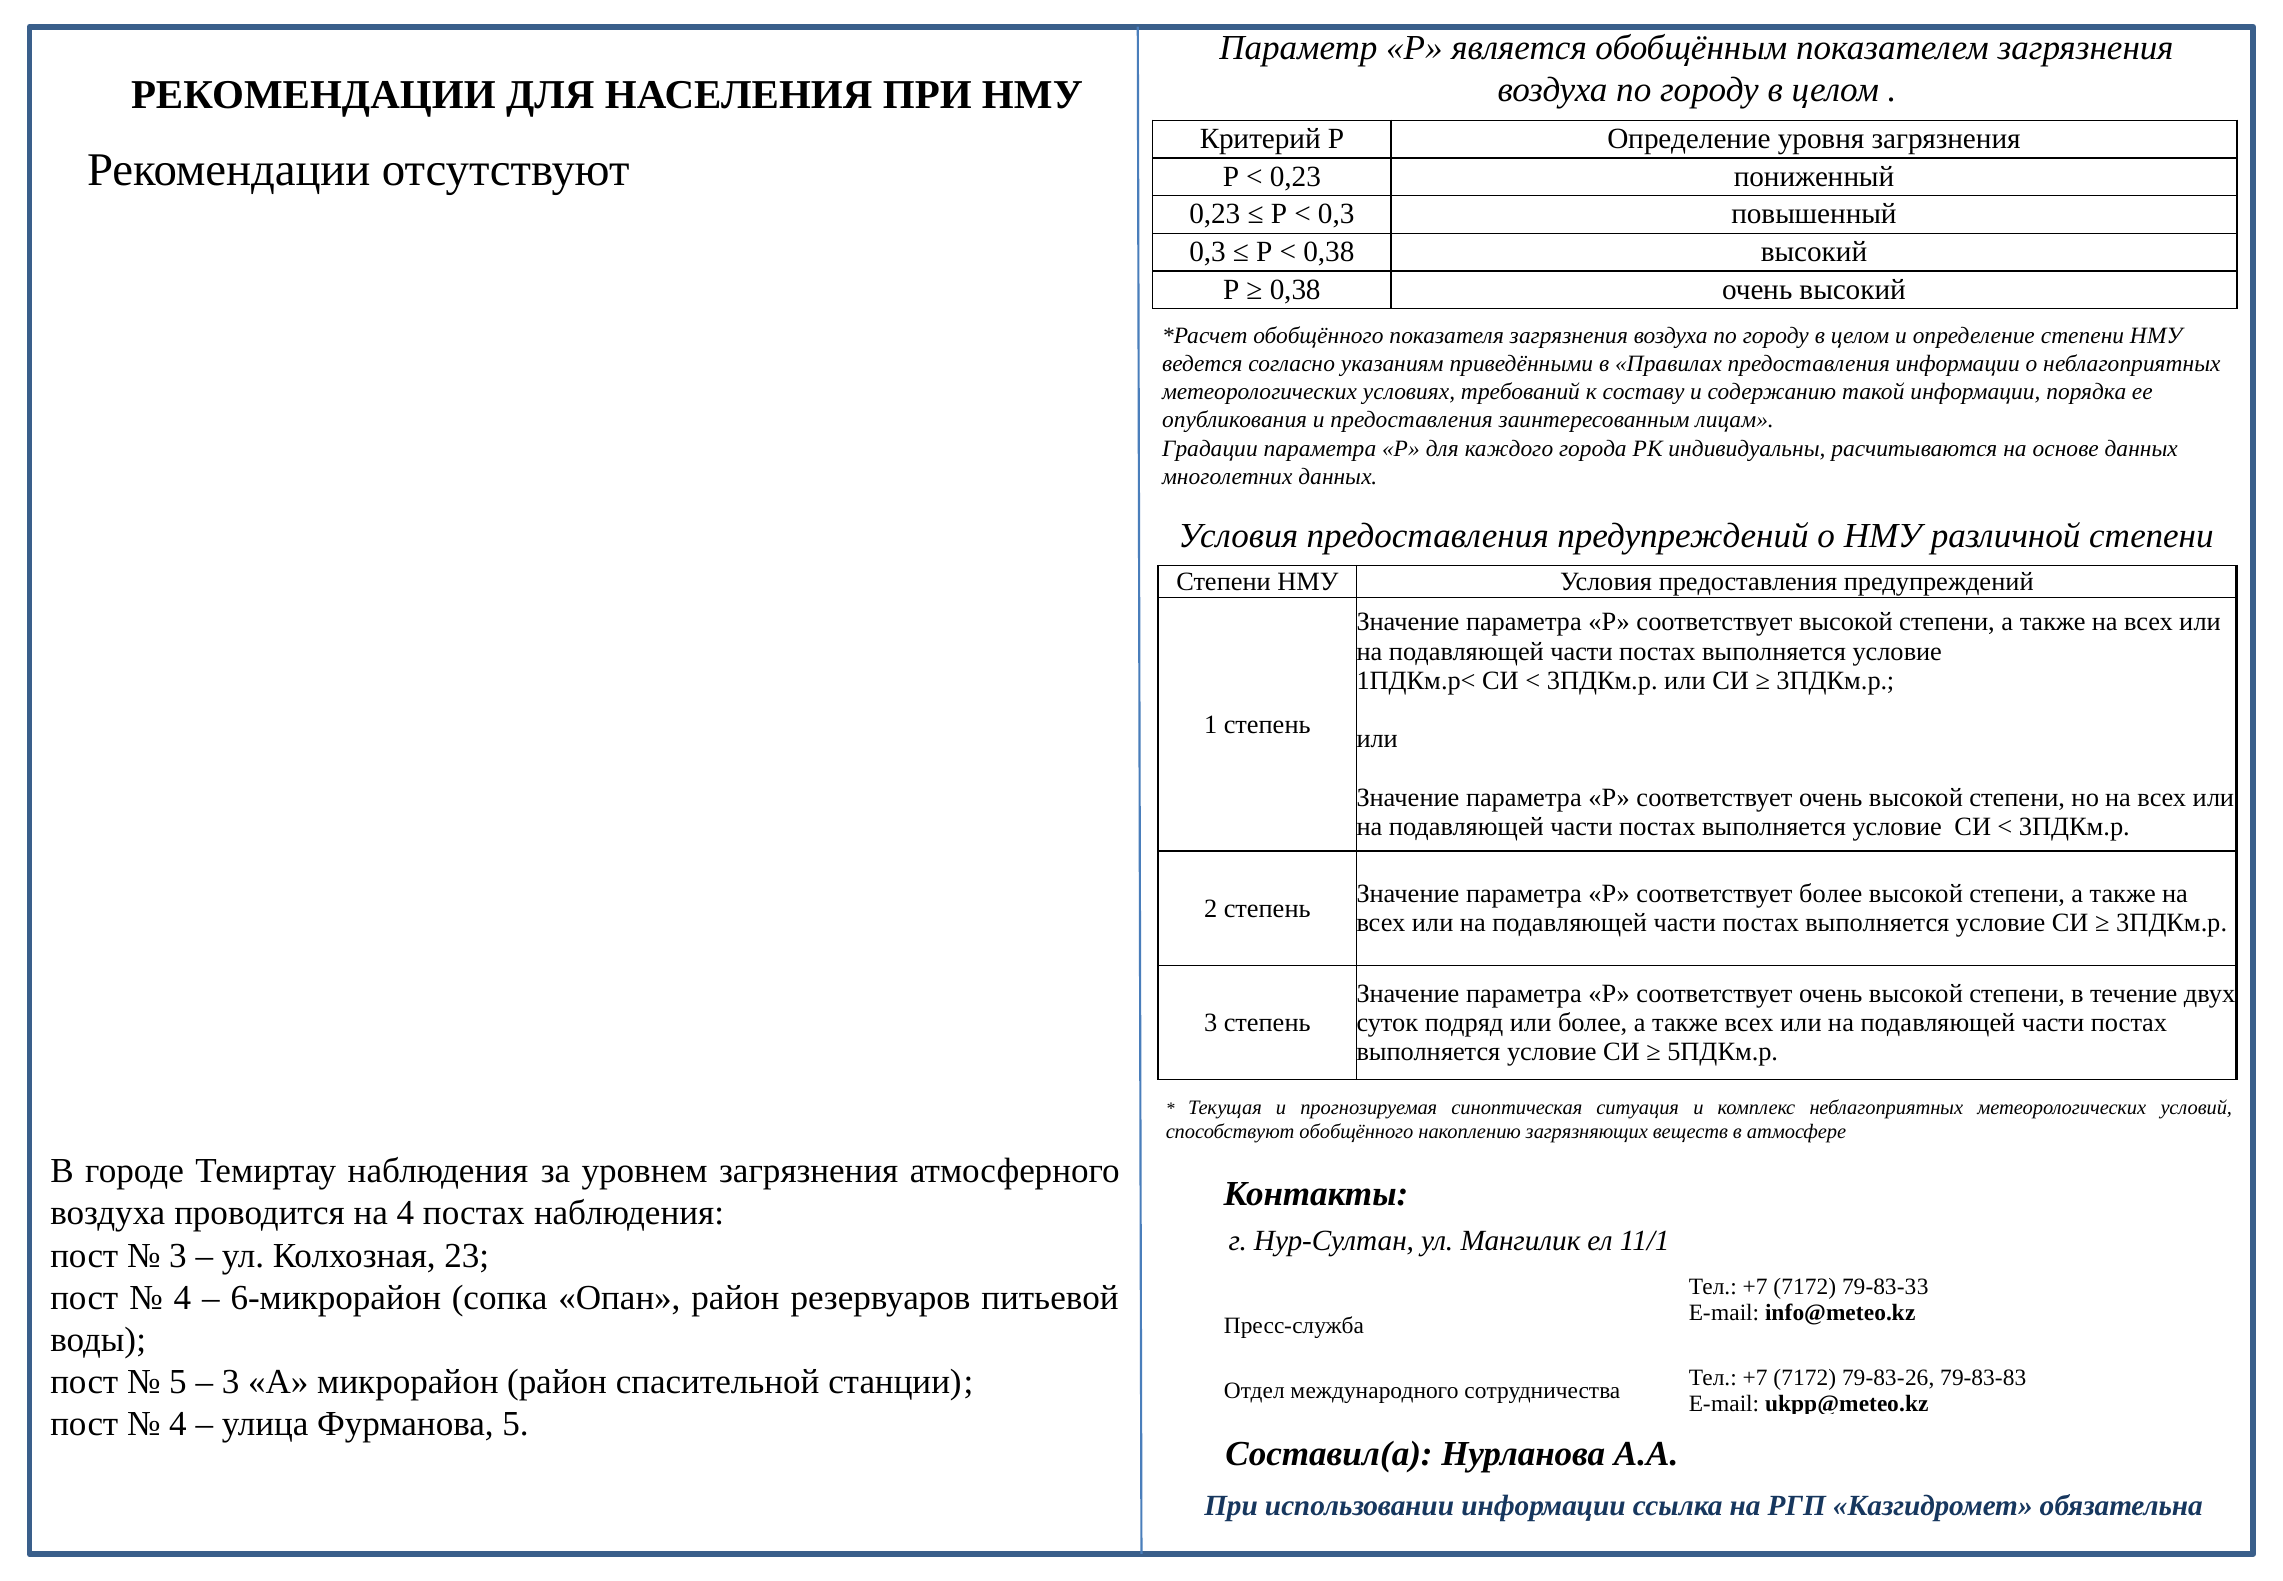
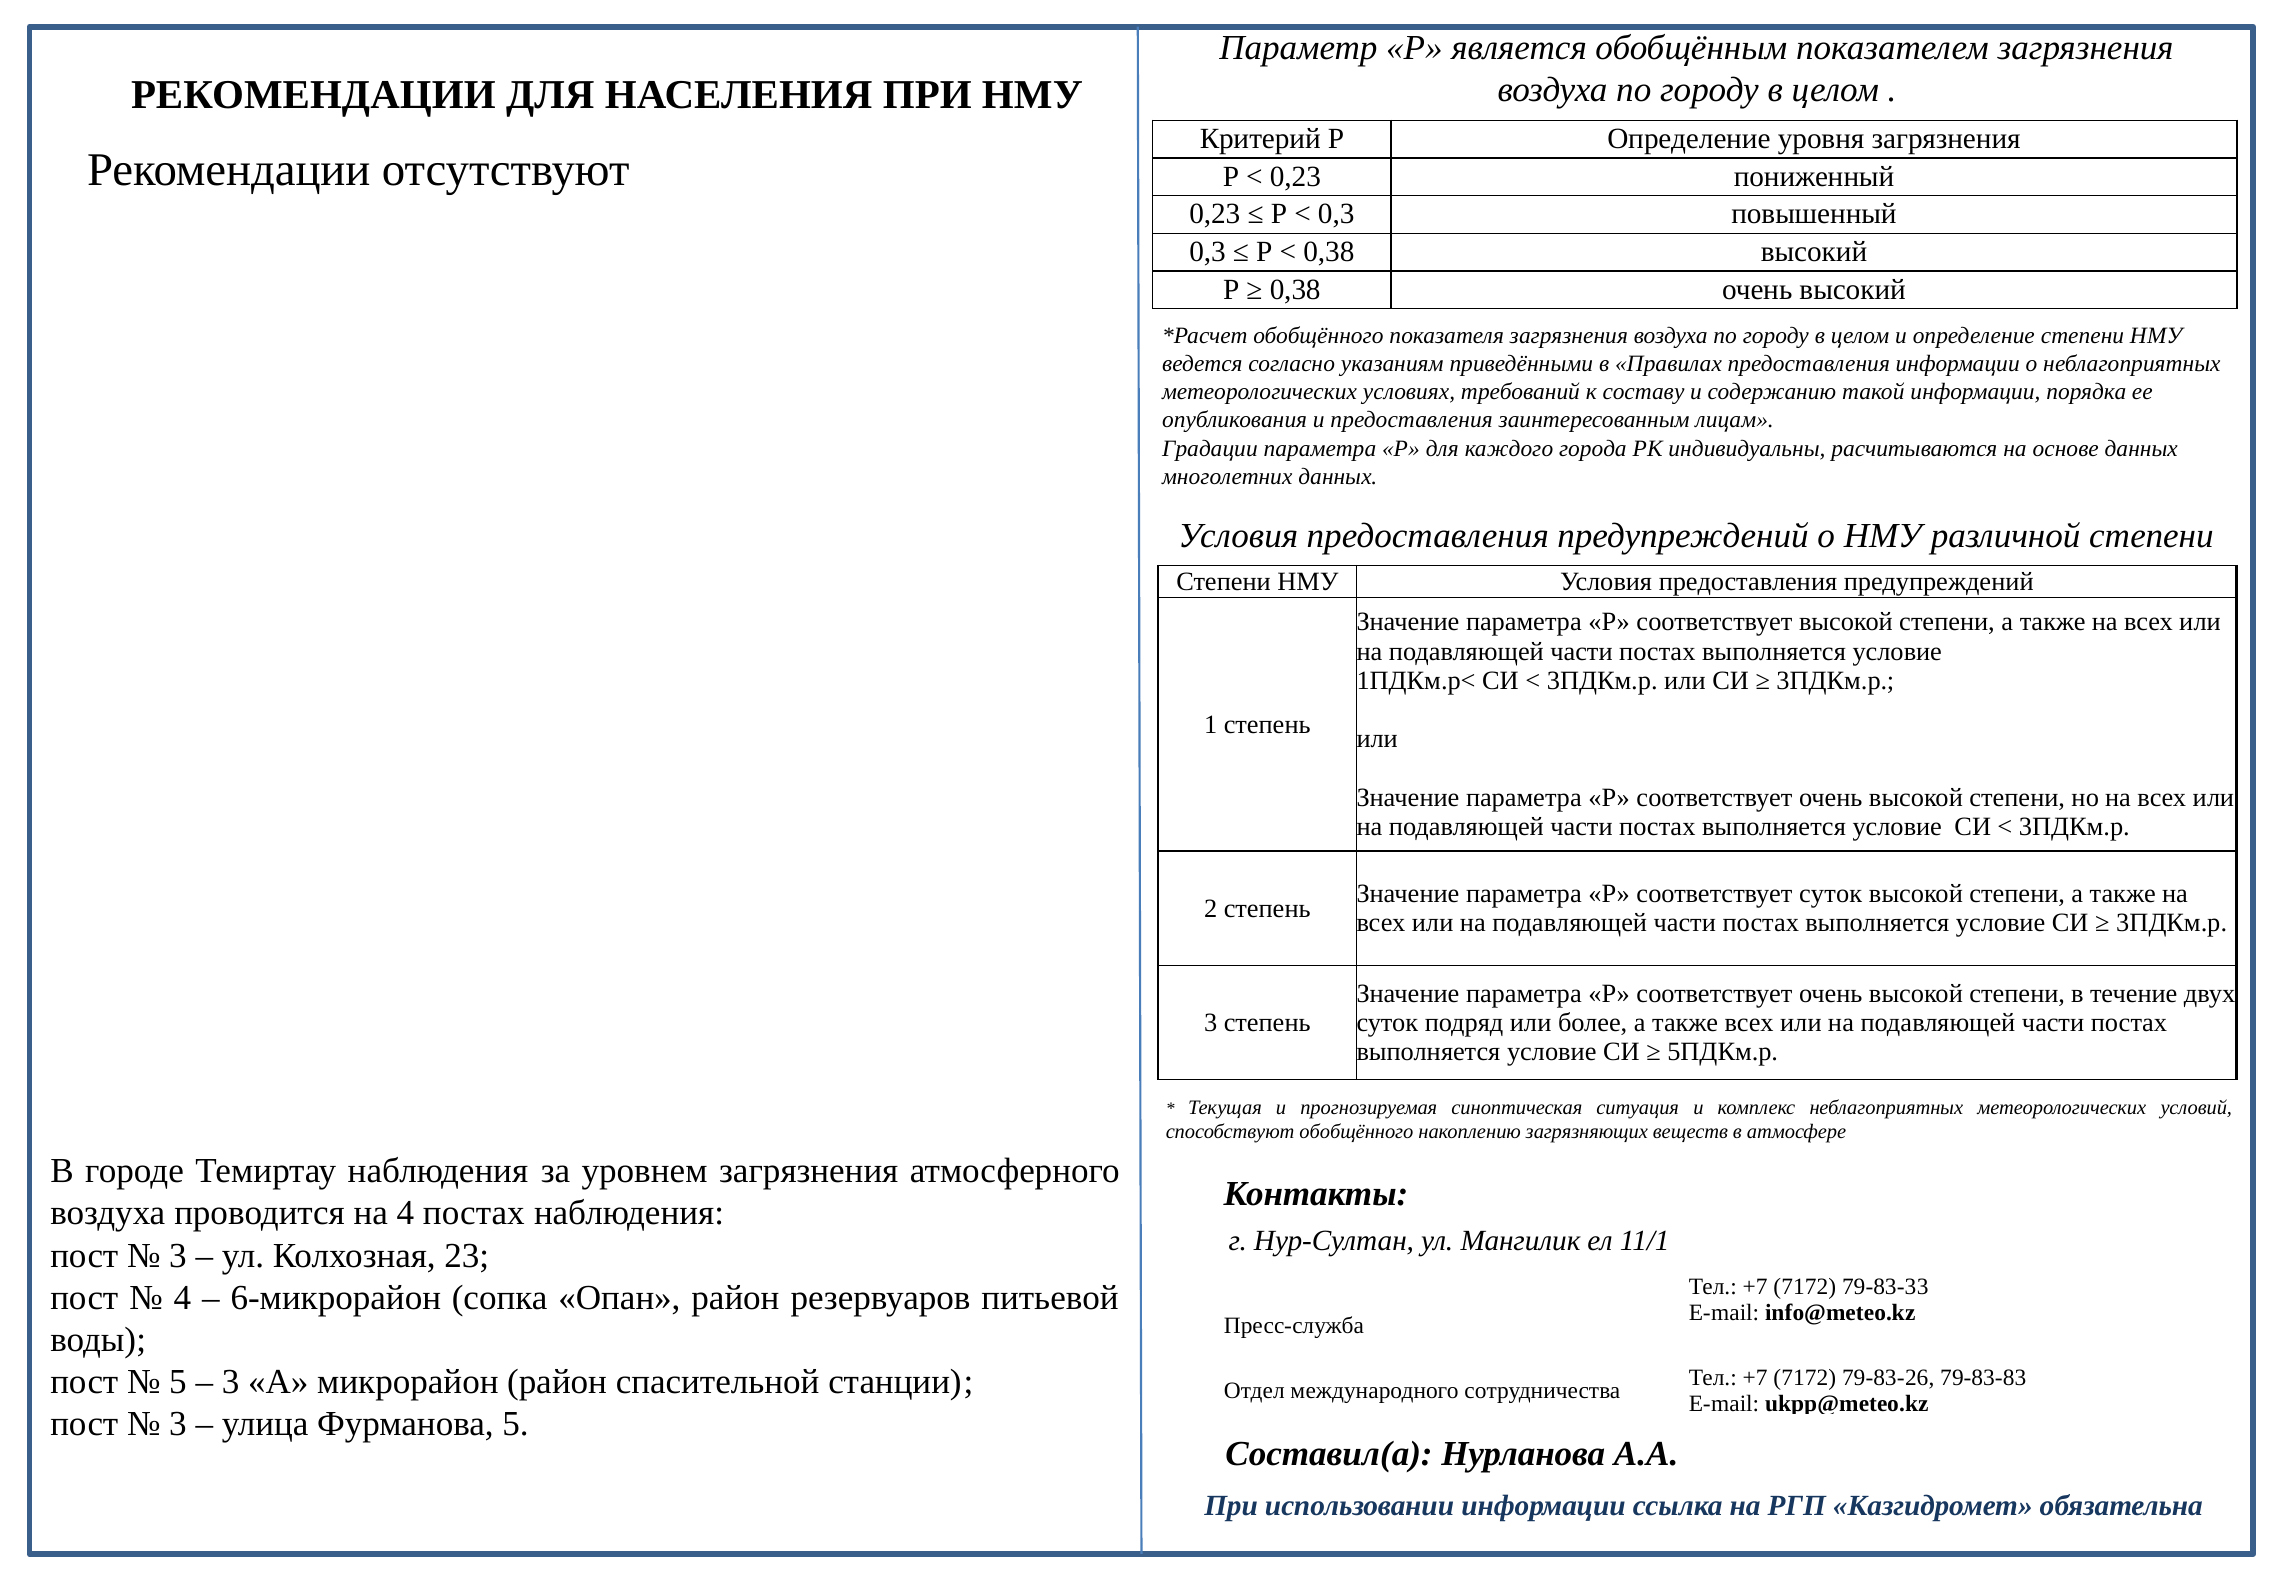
соответствует более: более -> суток
4 at (178, 1424): 4 -> 3
